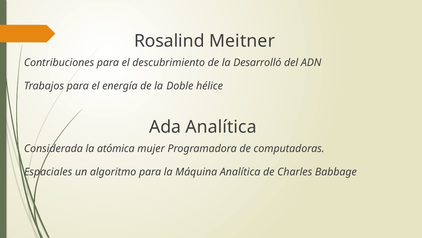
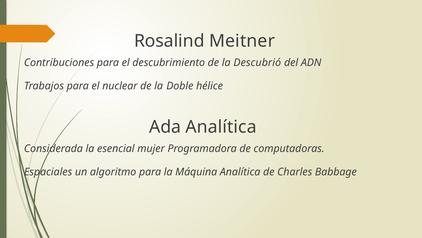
Desarrolló: Desarrolló -> Descubrió
energía: energía -> nuclear
atómica: atómica -> esencial
